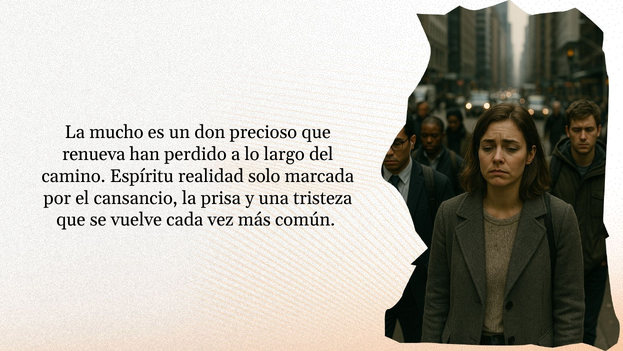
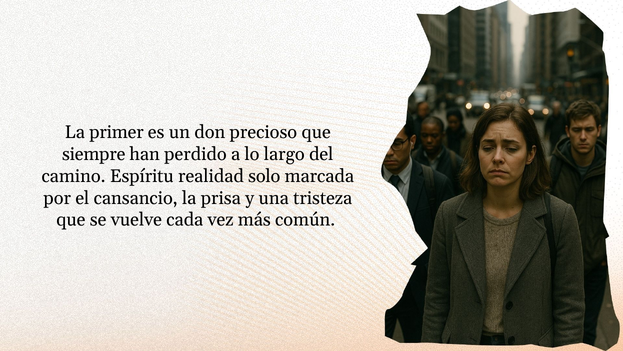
mucho: mucho -> primer
renueva: renueva -> siempre
